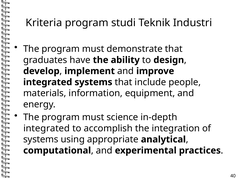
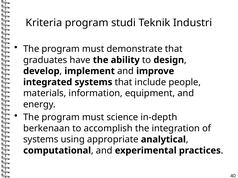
integrated at (47, 129): integrated -> berkenaan
